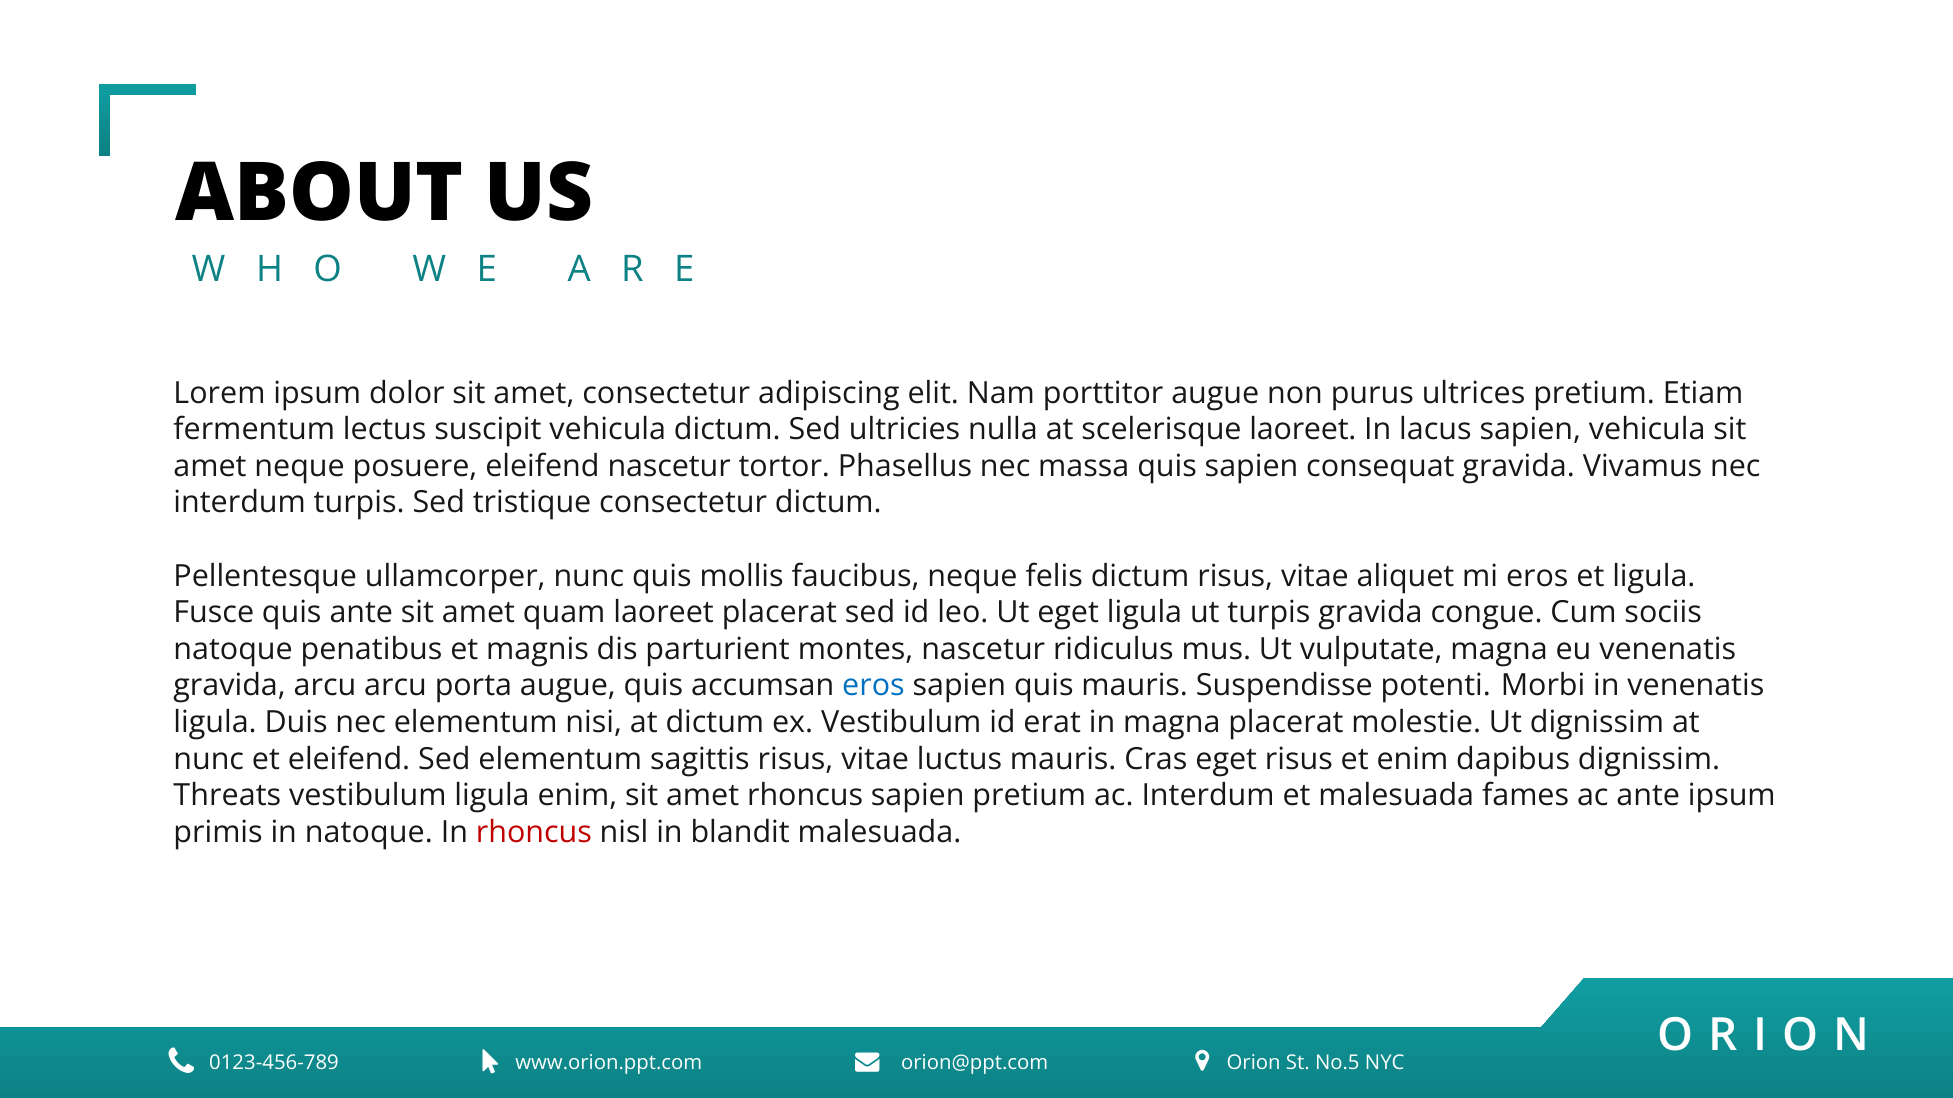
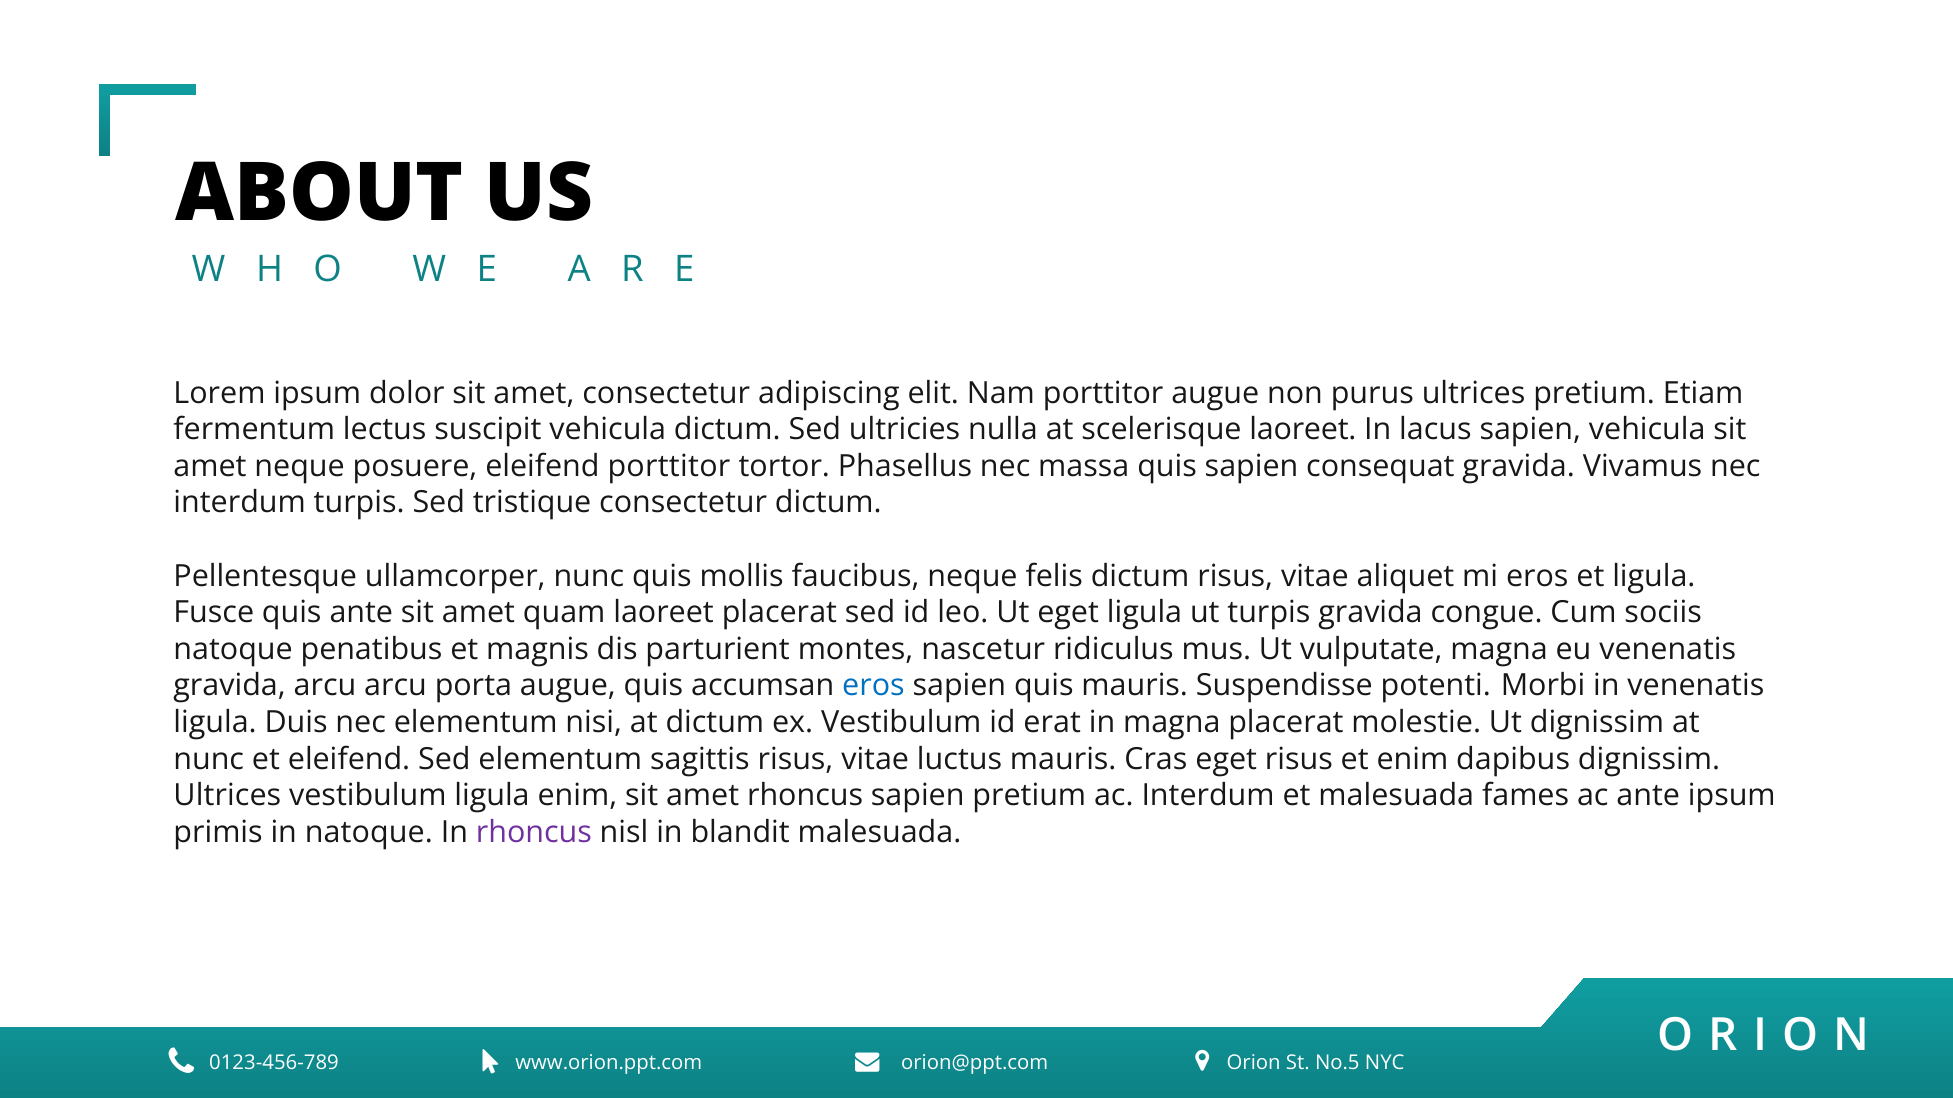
eleifend nascetur: nascetur -> porttitor
Threats at (227, 796): Threats -> Ultrices
rhoncus at (534, 833) colour: red -> purple
